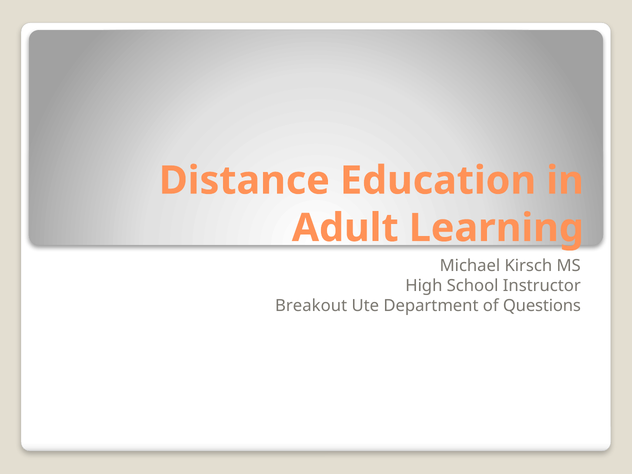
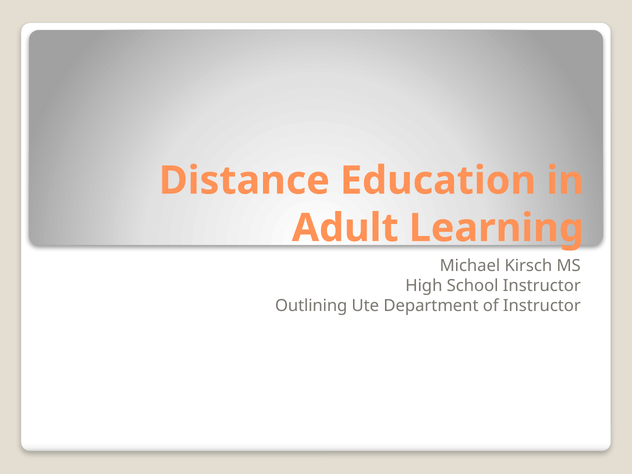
Breakout: Breakout -> Outlining
of Questions: Questions -> Instructor
